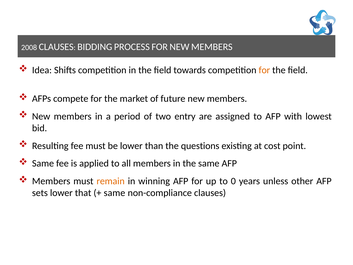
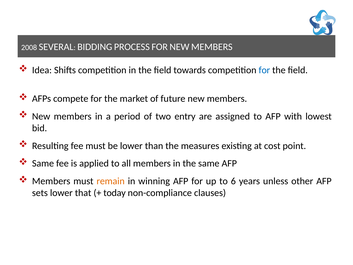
2008 CLAUSES: CLAUSES -> SEVERAL
for at (264, 70) colour: orange -> blue
questions: questions -> measures
0: 0 -> 6
same at (114, 193): same -> today
